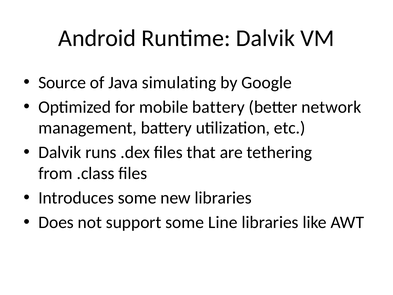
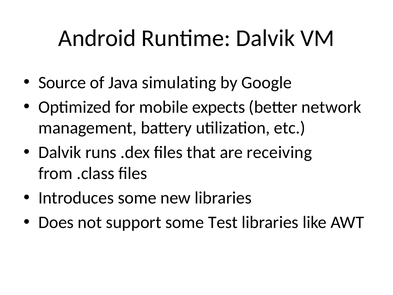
mobile battery: battery -> expects
tethering: tethering -> receiving
Line: Line -> Test
